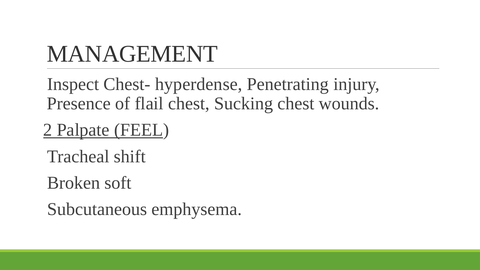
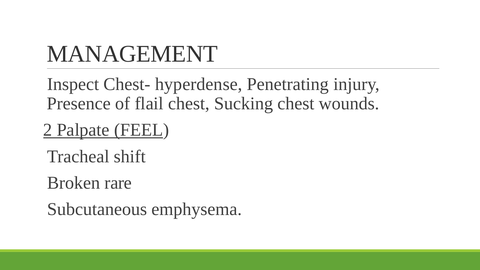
soft: soft -> rare
